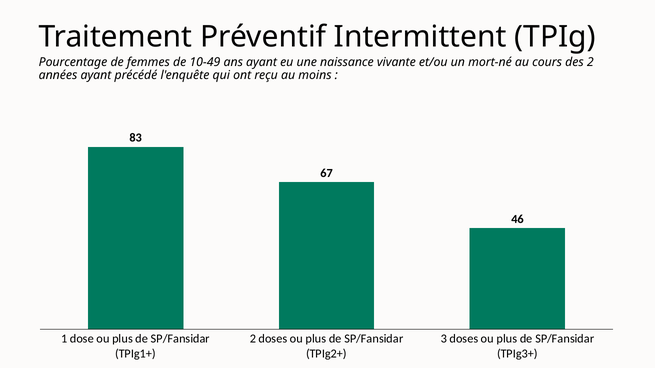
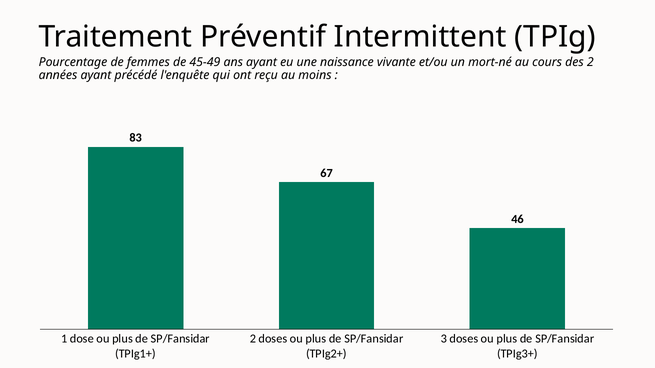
10-49: 10-49 -> 45-49
